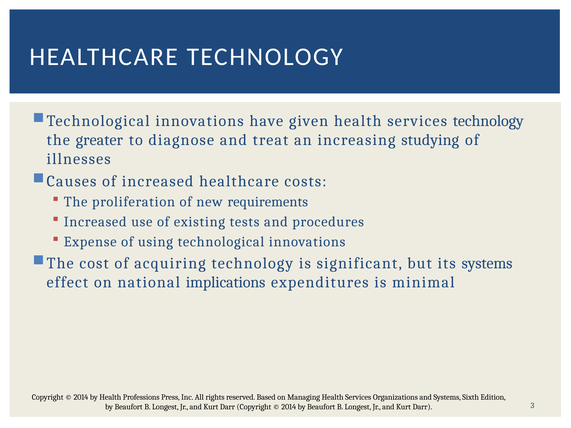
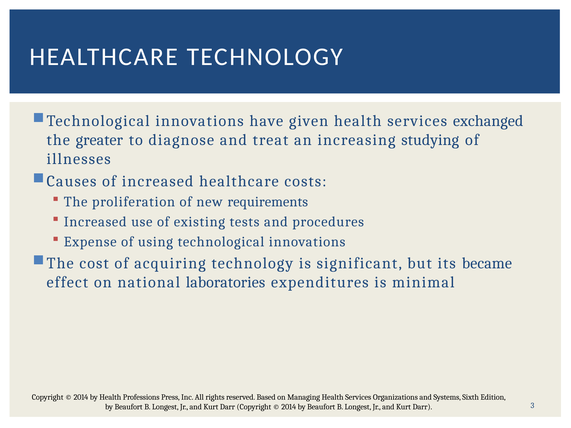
services technology: technology -> exchanged
its systems: systems -> became
implications: implications -> laboratories
